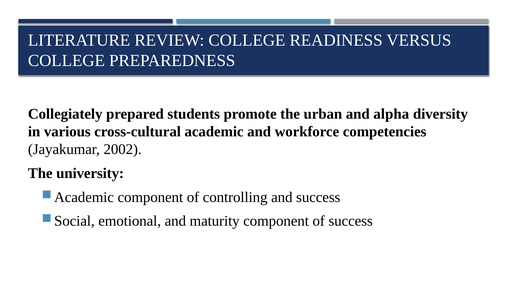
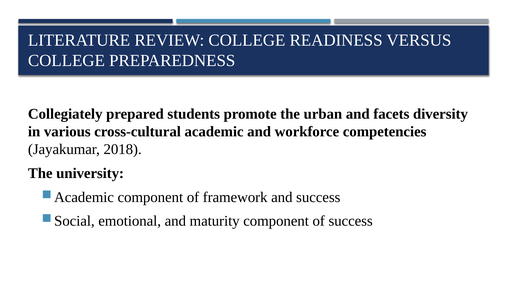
alpha: alpha -> facets
2002: 2002 -> 2018
controlling: controlling -> framework
